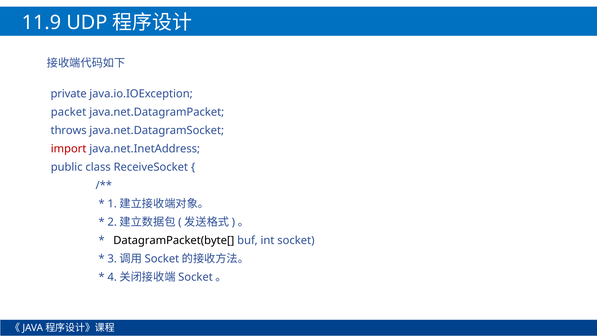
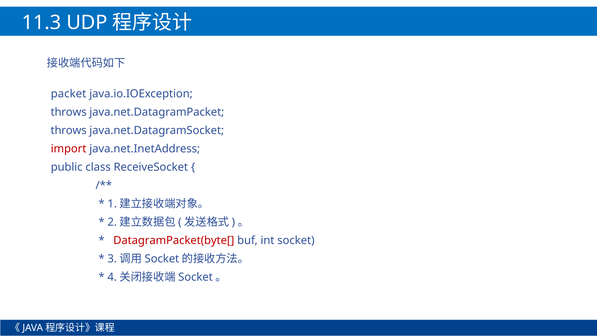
11.9: 11.9 -> 11.3
private: private -> packet
packet at (69, 112): packet -> throws
DatagramPacket(byte[ colour: black -> red
